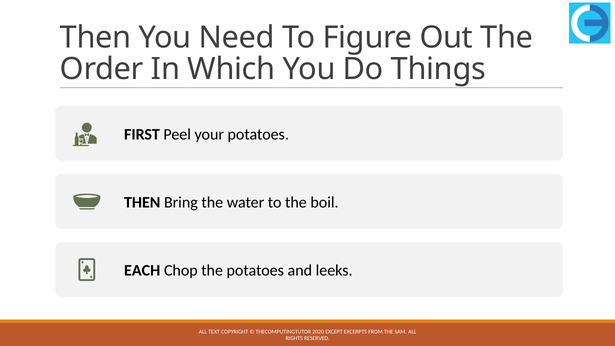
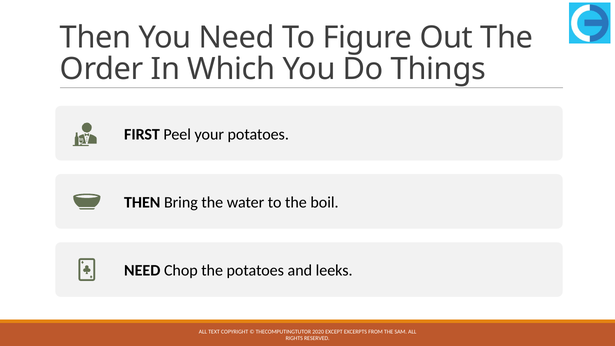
EACH at (142, 271): EACH -> NEED
